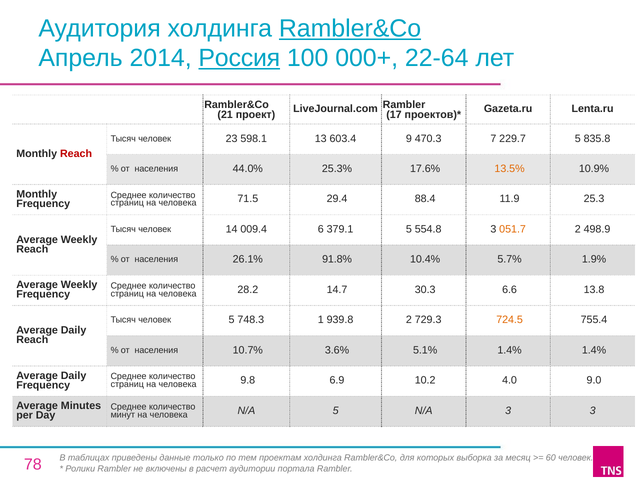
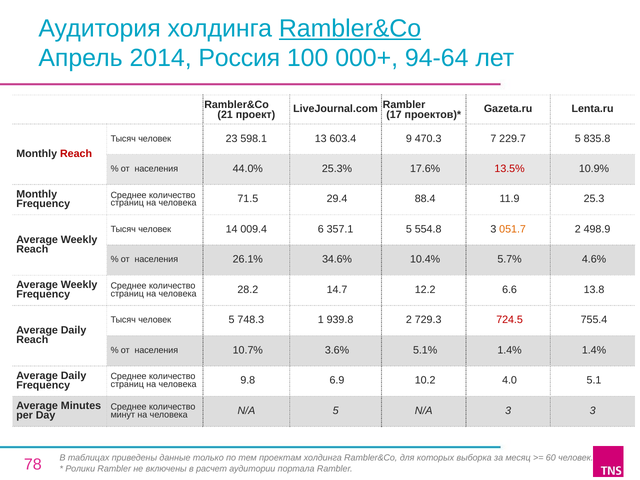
Россия underline: present -> none
22-64: 22-64 -> 94-64
13.5% colour: orange -> red
379.1: 379.1 -> 357.1
91.8%: 91.8% -> 34.6%
1.9%: 1.9% -> 4.6%
30.3: 30.3 -> 12.2
724.5 colour: orange -> red
9.0: 9.0 -> 5.1
